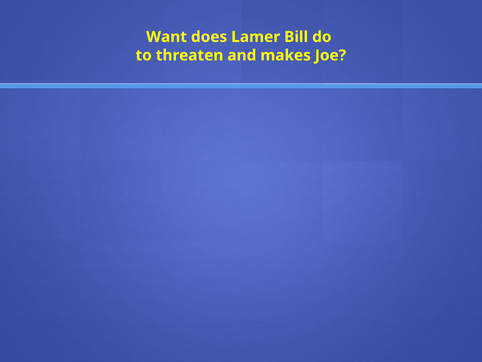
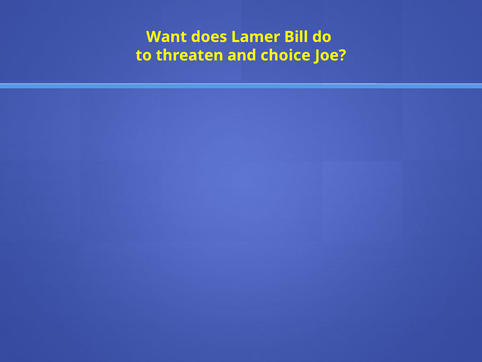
makes: makes -> choice
